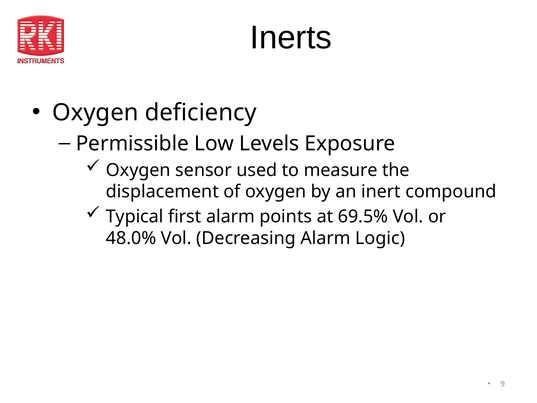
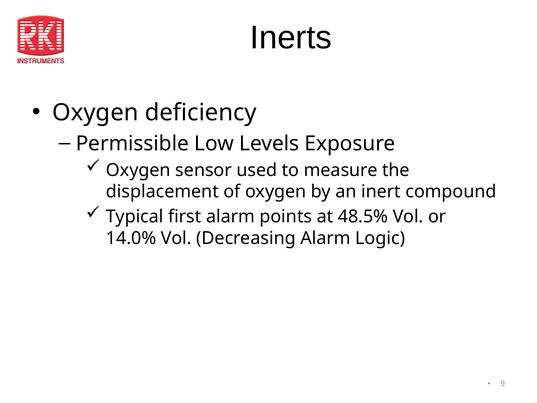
69.5%: 69.5% -> 48.5%
48.0%: 48.0% -> 14.0%
